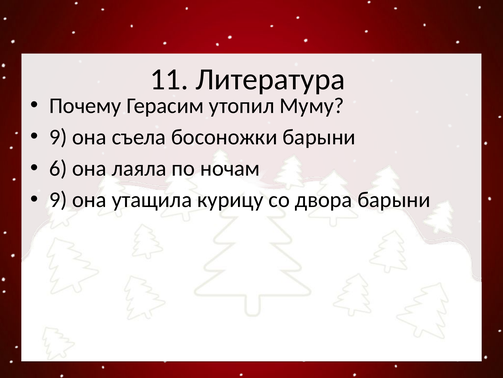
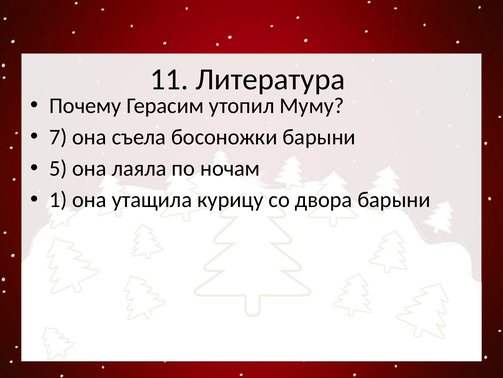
9 at (58, 137): 9 -> 7
6: 6 -> 5
9 at (58, 199): 9 -> 1
